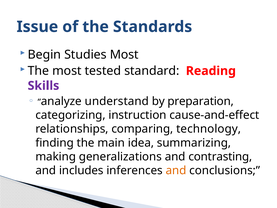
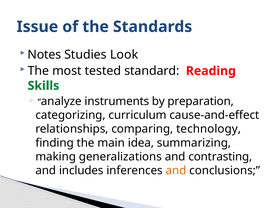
Begin: Begin -> Notes
Studies Most: Most -> Look
Skills colour: purple -> green
understand: understand -> instruments
instruction: instruction -> curriculum
